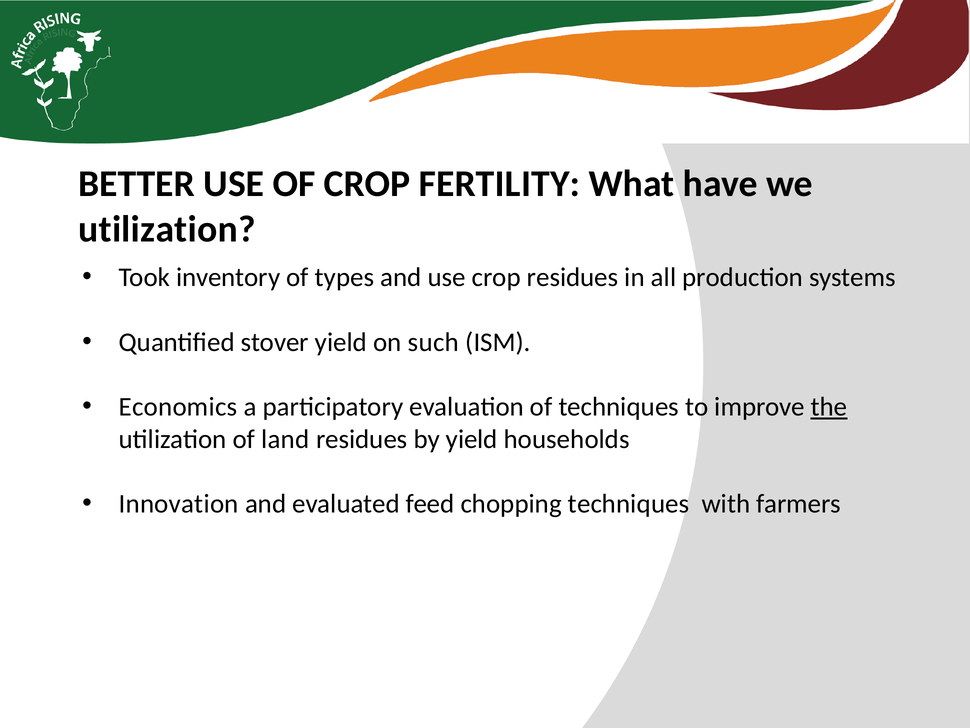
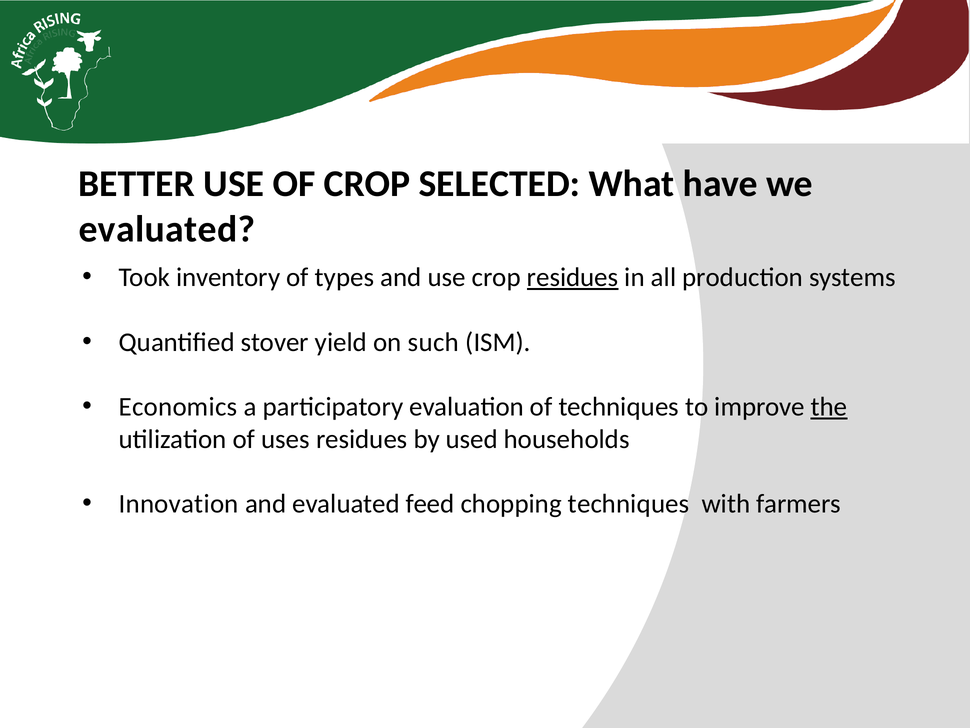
FERTILITY: FERTILITY -> SELECTED
utilization at (167, 229): utilization -> evaluated
residues at (573, 277) underline: none -> present
land: land -> uses
by yield: yield -> used
